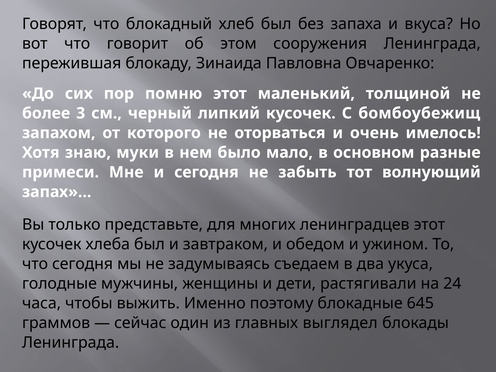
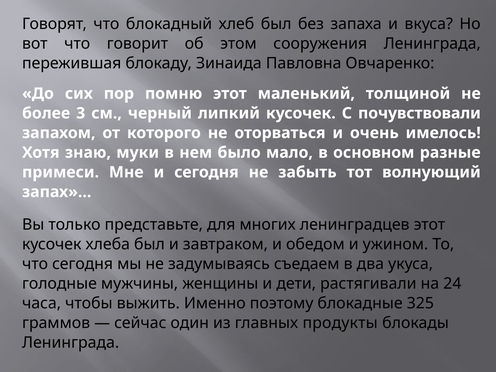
бомбоубежищ: бомбоубежищ -> почувствовали
645: 645 -> 325
выглядел: выглядел -> продукты
